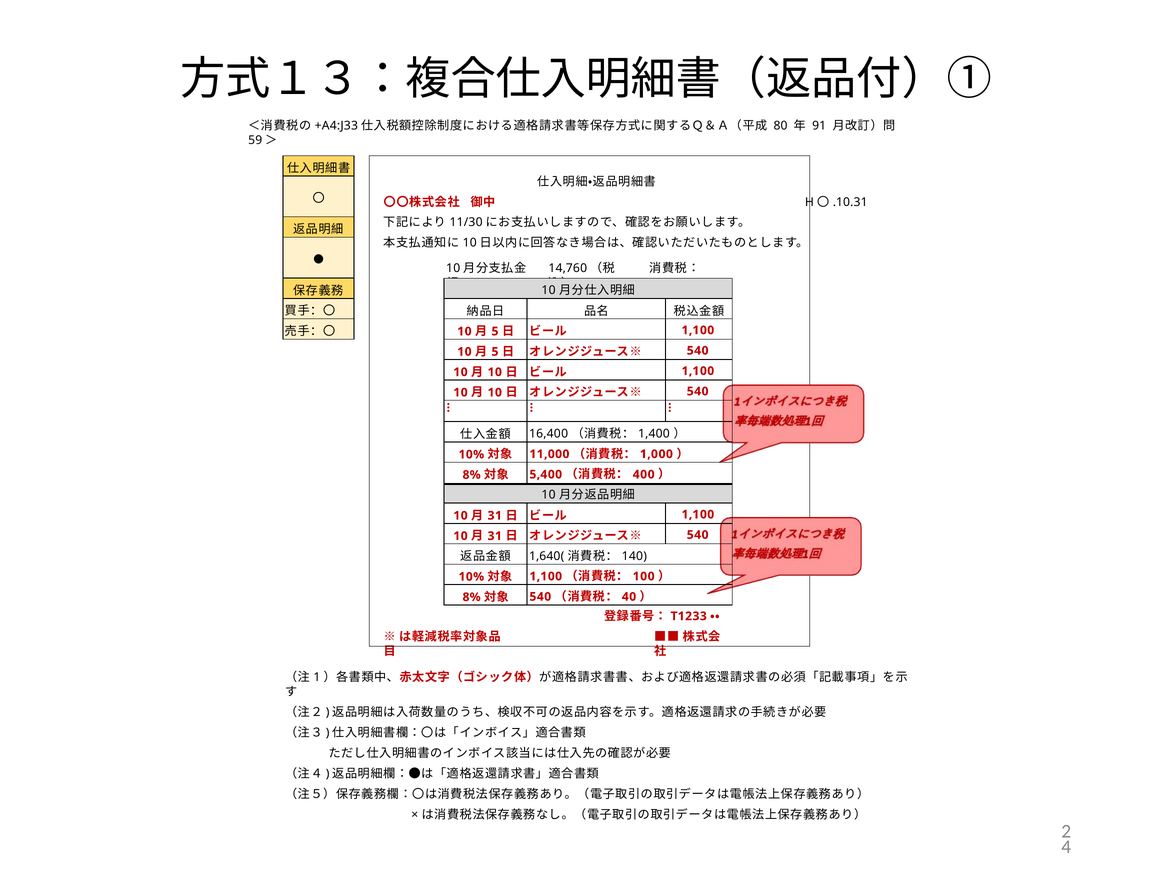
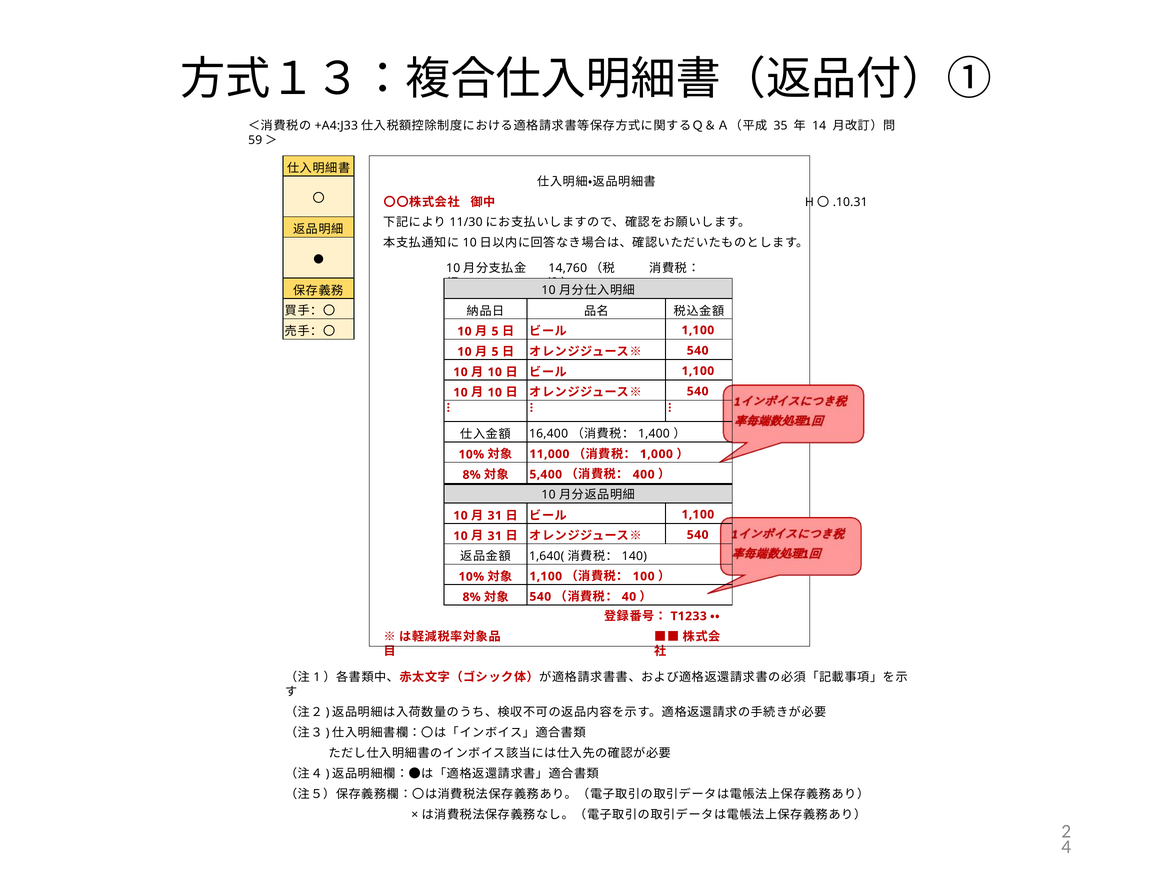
80: 80 -> 35
91: 91 -> 14
